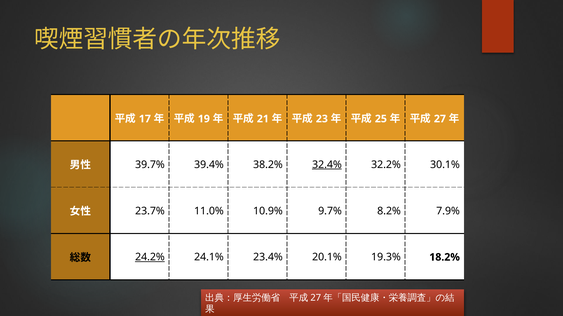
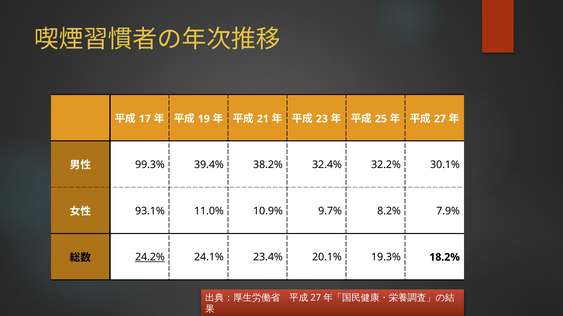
39.7%: 39.7% -> 99.3%
32.4% underline: present -> none
23.7%: 23.7% -> 93.1%
